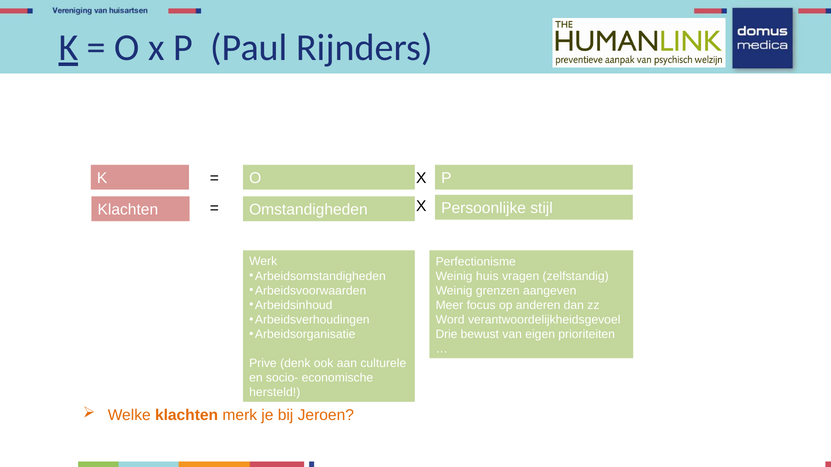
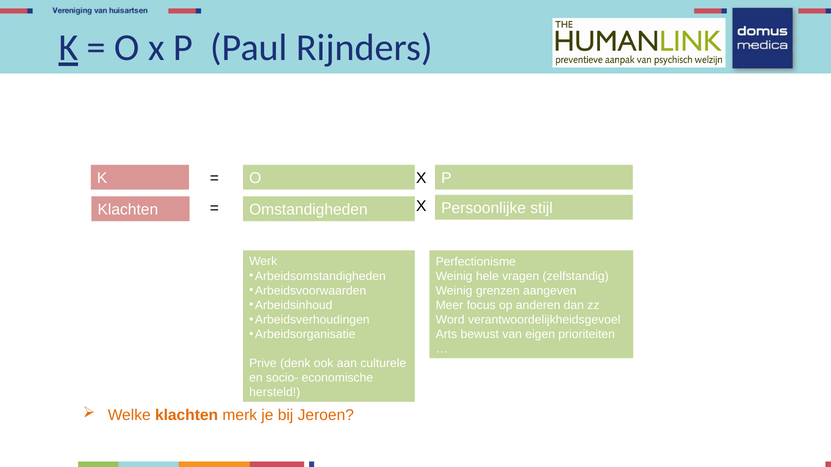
huis: huis -> hele
Drie: Drie -> Arts
